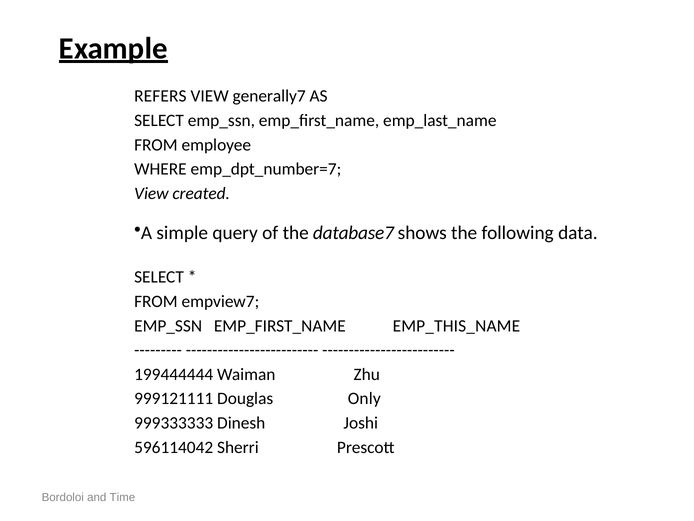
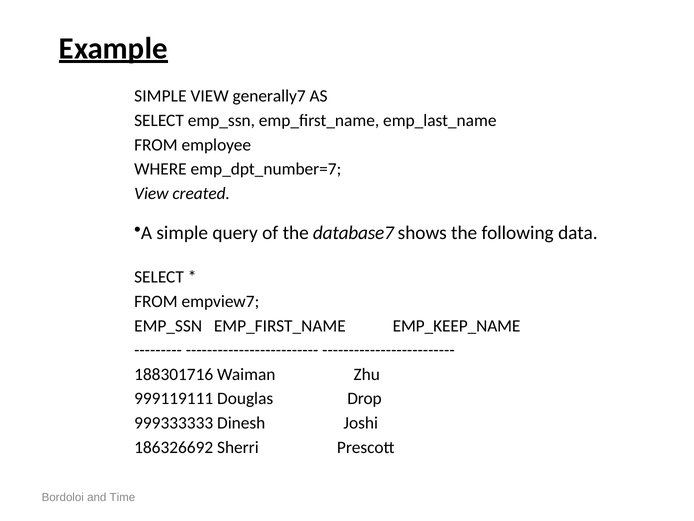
REFERS at (160, 96): REFERS -> SIMPLE
EMP_THIS_NAME: EMP_THIS_NAME -> EMP_KEEP_NAME
199444444: 199444444 -> 188301716
999121111: 999121111 -> 999119111
Only: Only -> Drop
596114042: 596114042 -> 186326692
